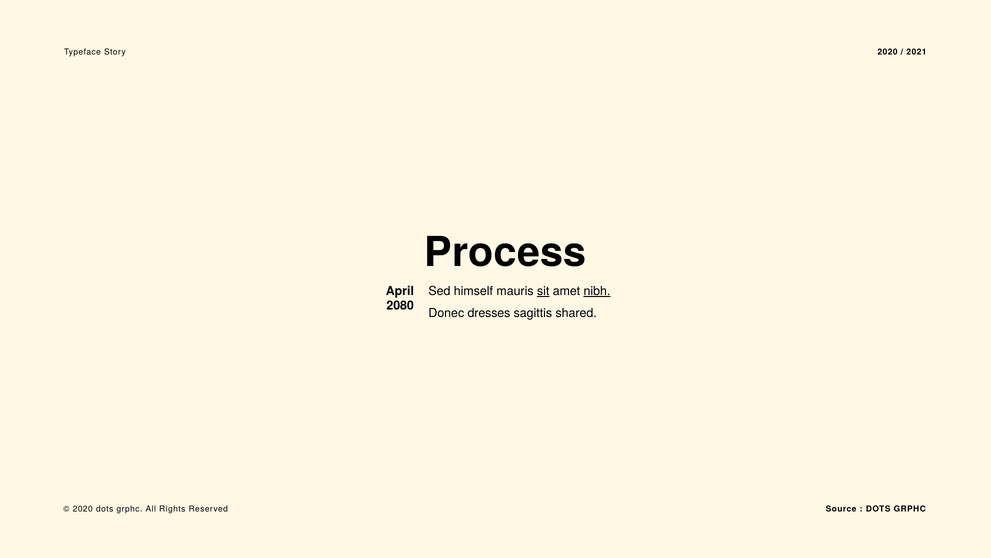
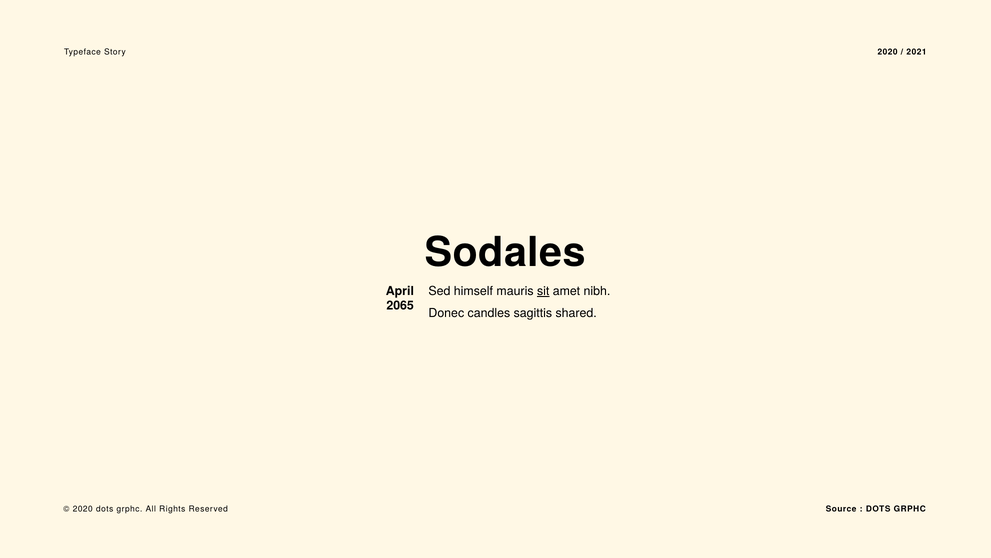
Process: Process -> Sodales
nibh underline: present -> none
2080: 2080 -> 2065
dresses: dresses -> candles
